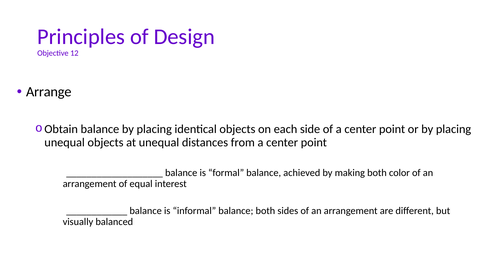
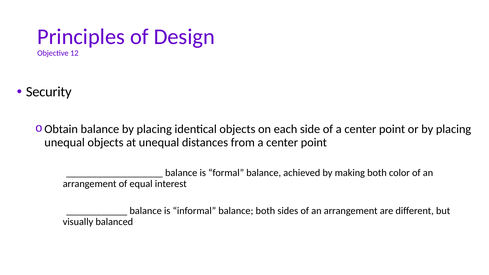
Arrange: Arrange -> Security
